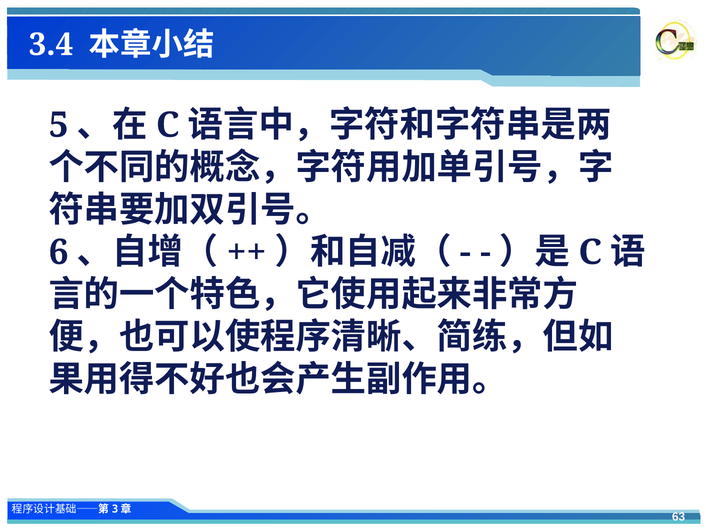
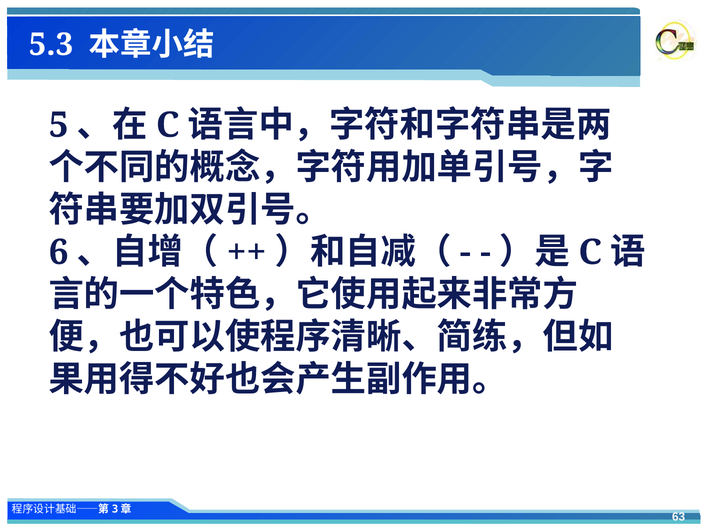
3.4: 3.4 -> 5.3
